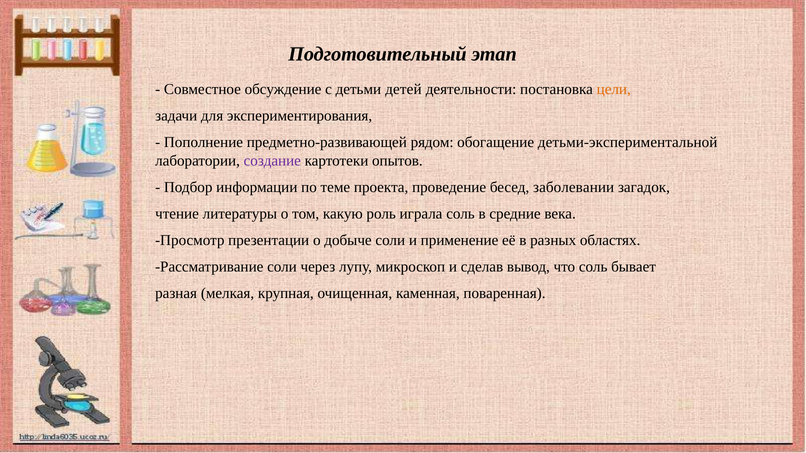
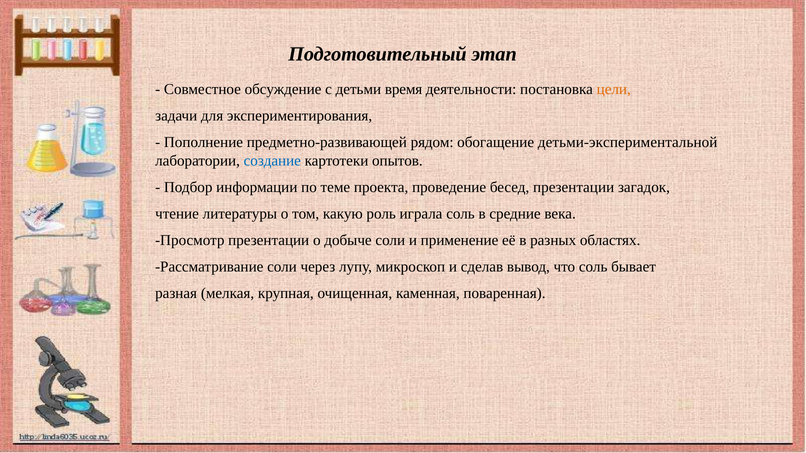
детей: детей -> время
создание colour: purple -> blue
бесед заболевании: заболевании -> презентации
